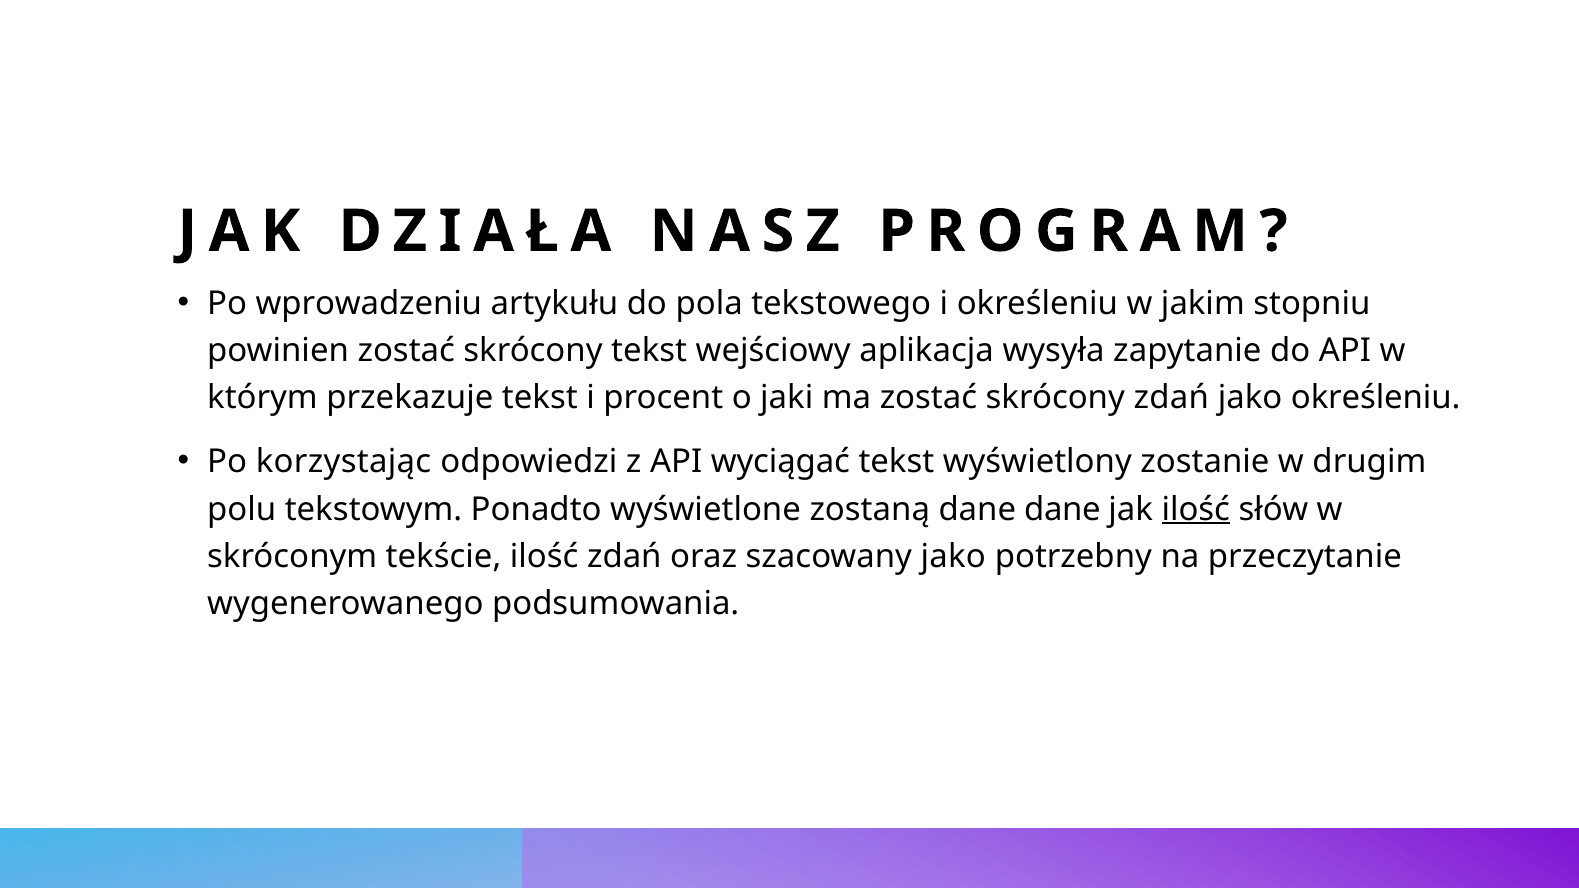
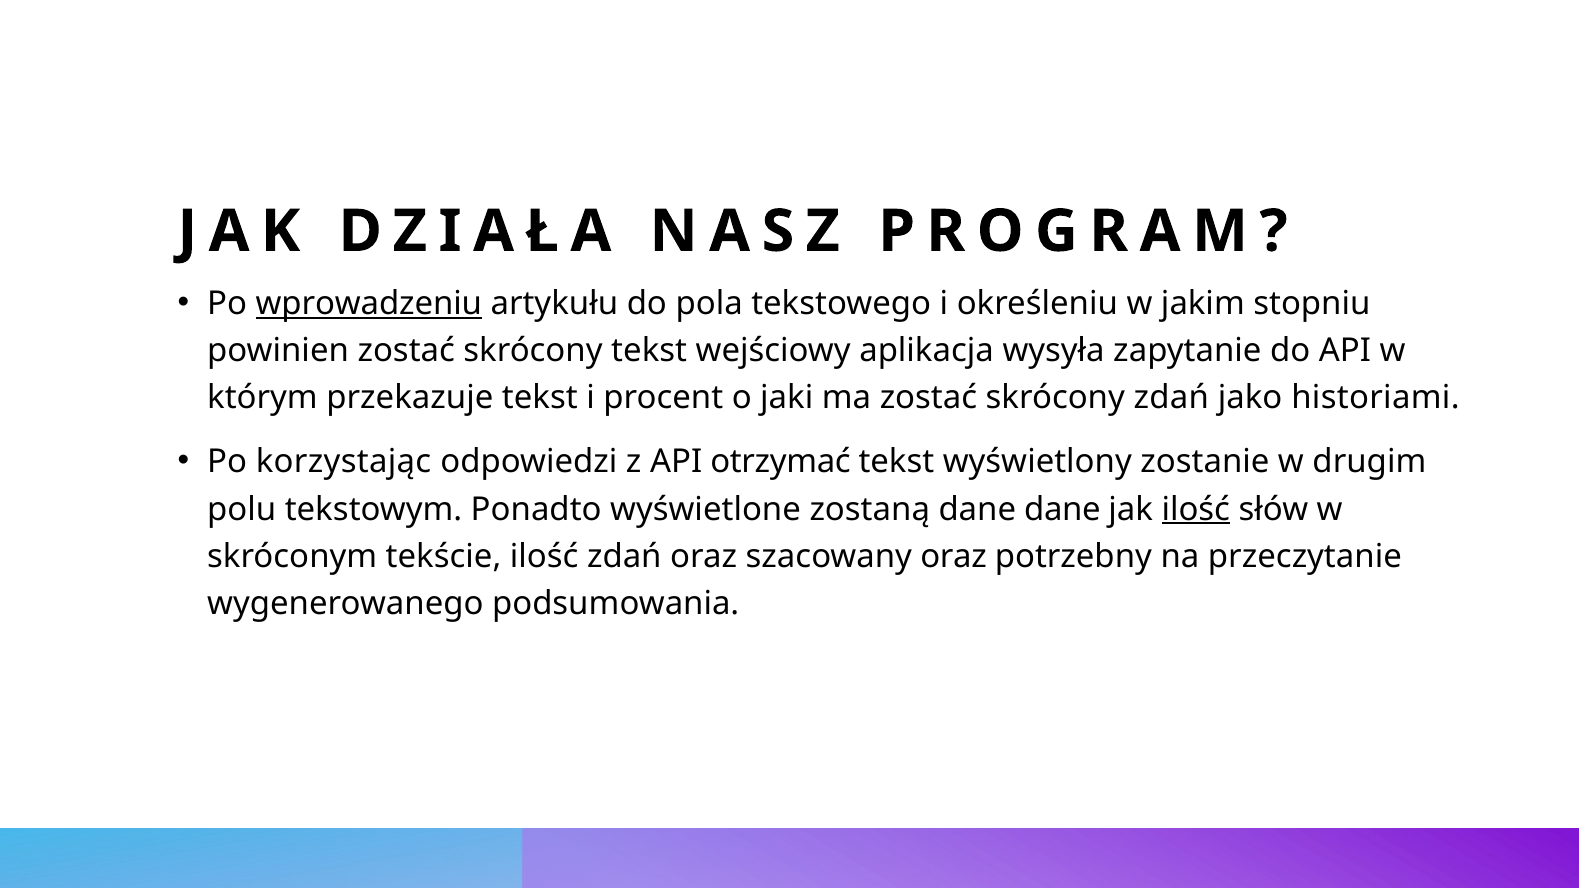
wprowadzeniu underline: none -> present
jako określeniu: określeniu -> historiami
wyciągać: wyciągać -> otrzymać
szacowany jako: jako -> oraz
